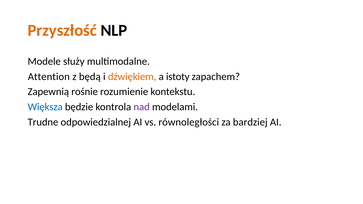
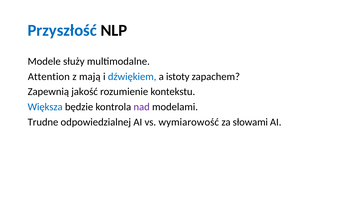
Przyszłość colour: orange -> blue
będą: będą -> mają
dźwiękiem colour: orange -> blue
rośnie: rośnie -> jakość
równoległości: równoległości -> wymiarowość
bardziej: bardziej -> słowami
